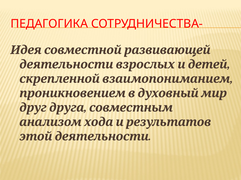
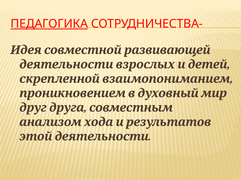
ПЕДАГОГИКА underline: none -> present
